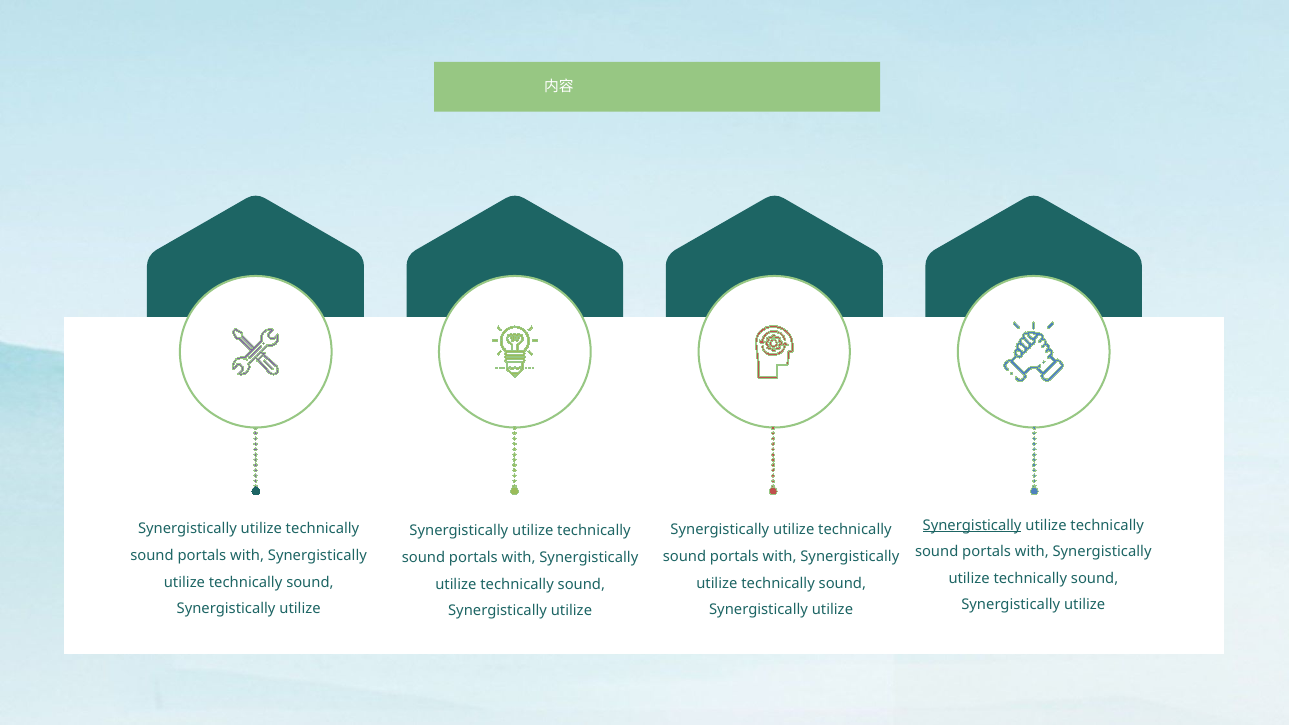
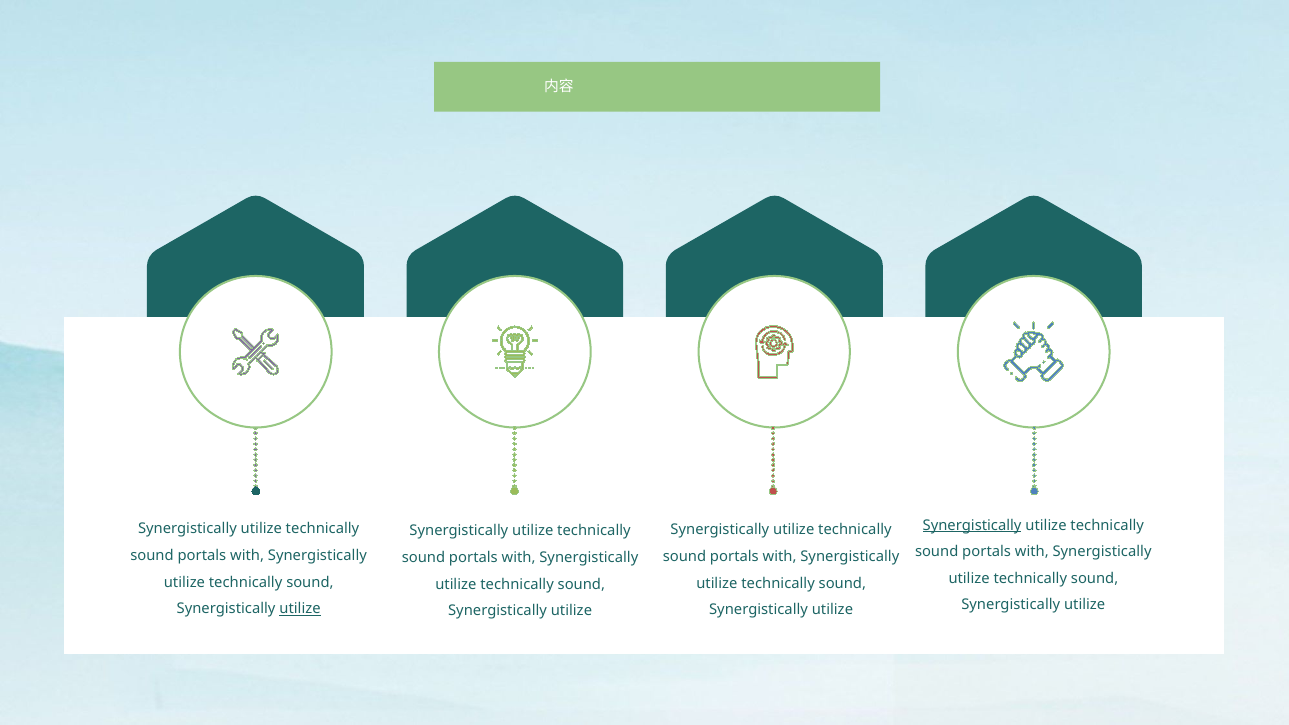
utilize at (300, 609) underline: none -> present
